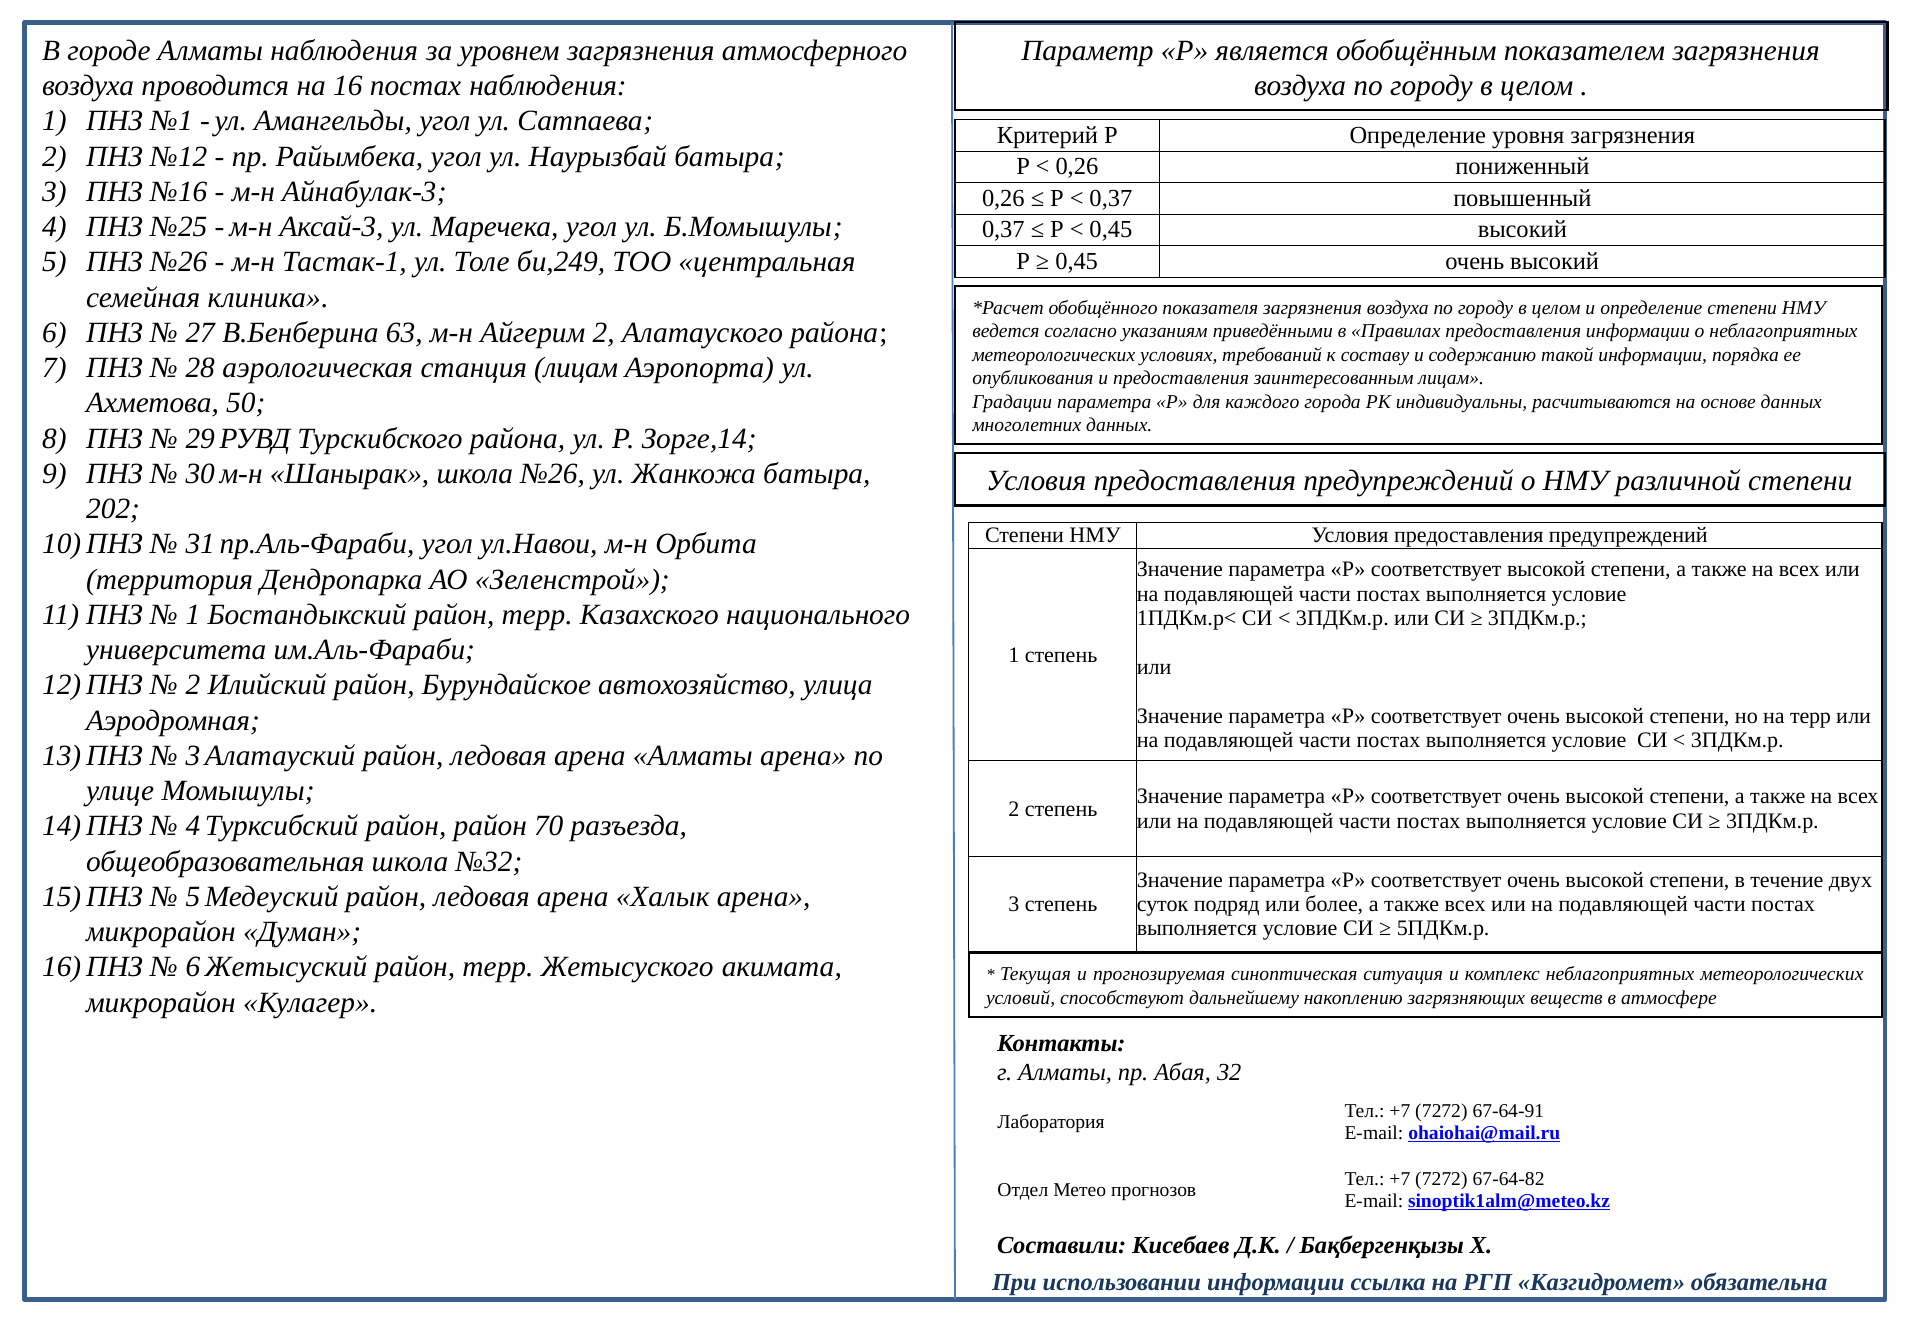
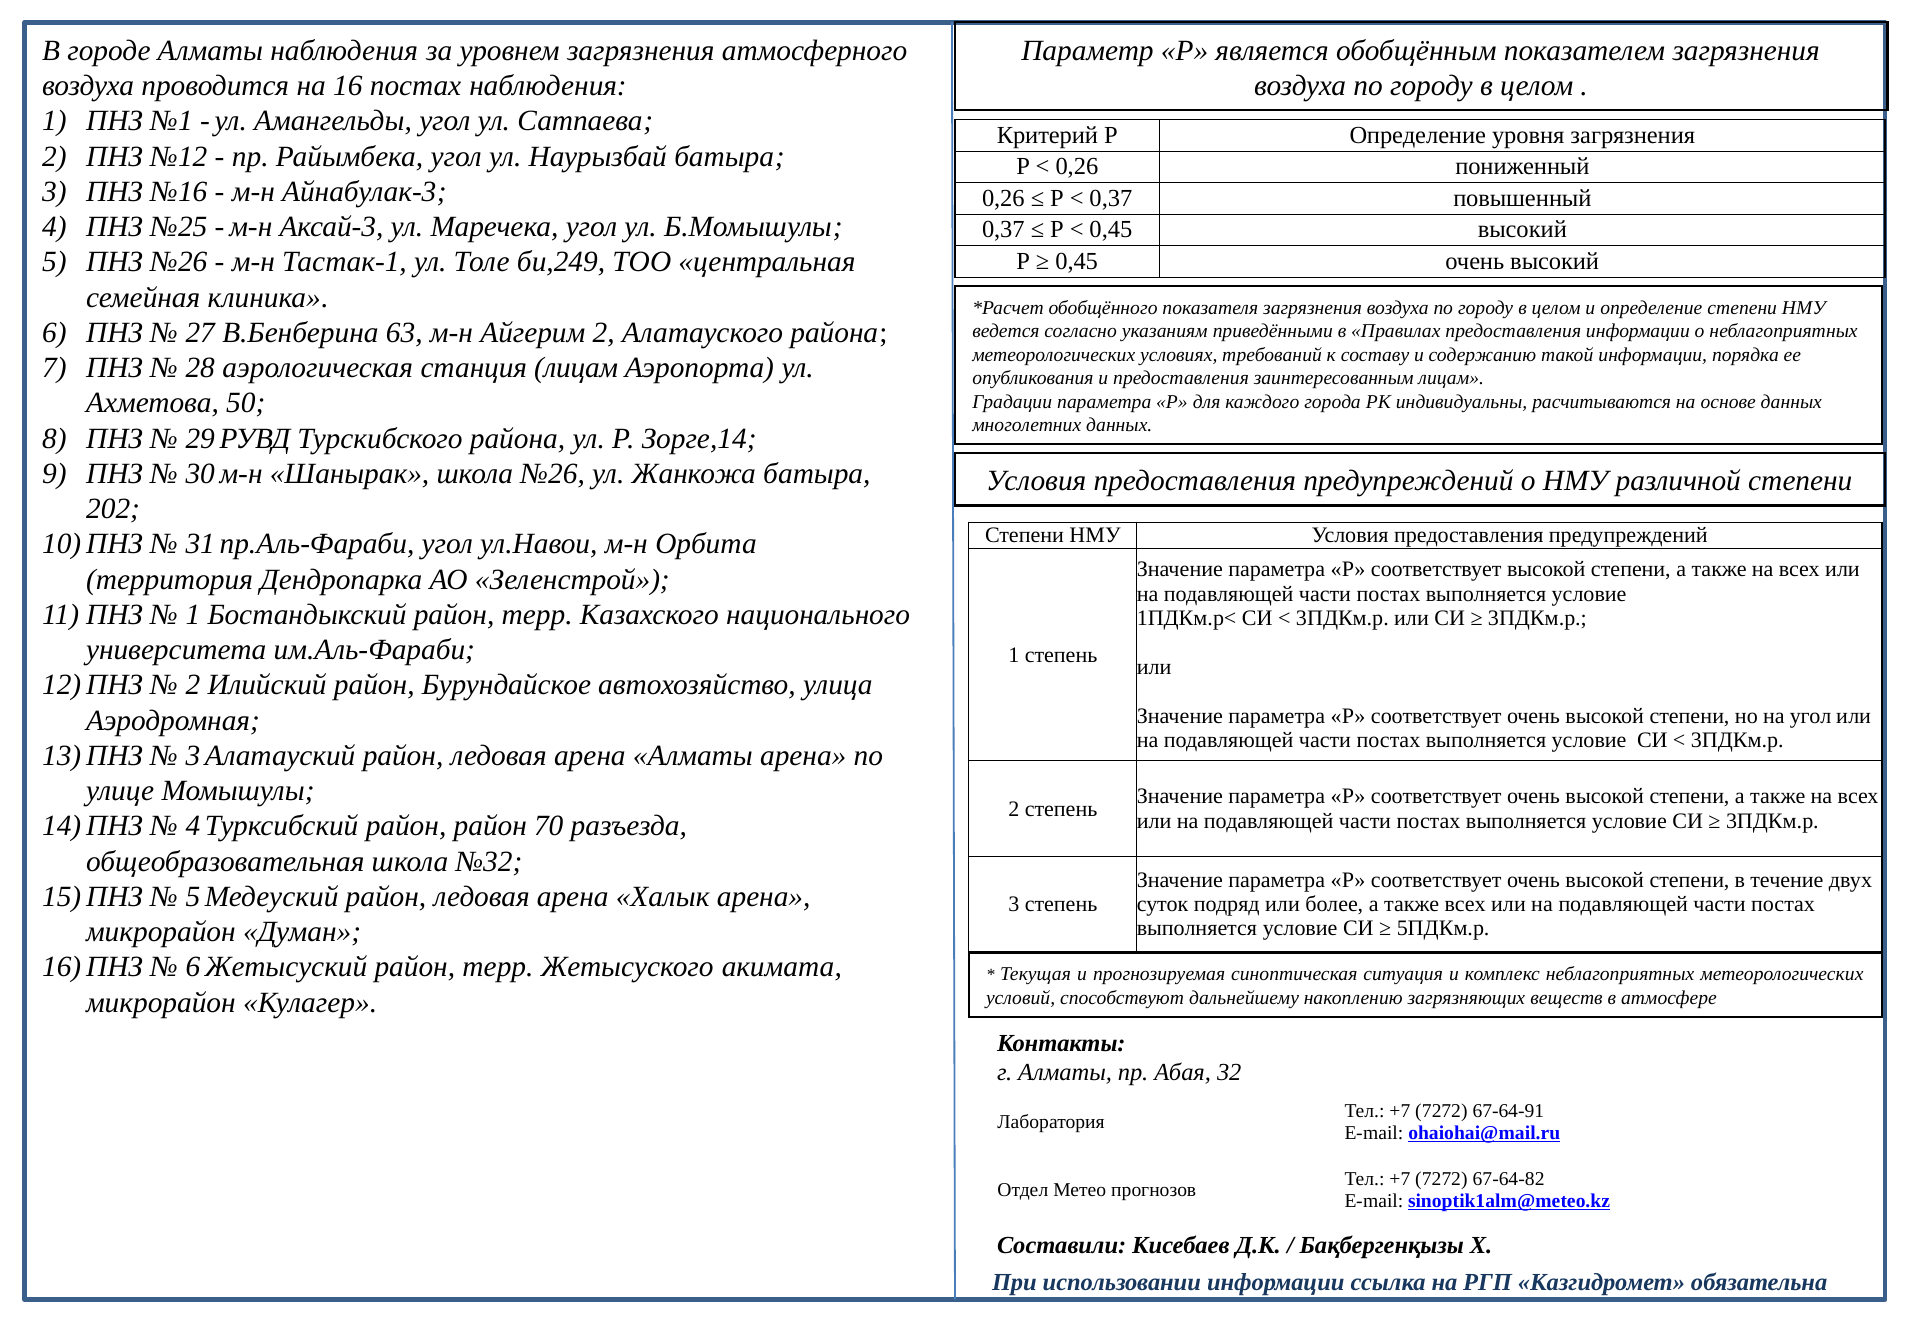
на терр: терр -> угол
